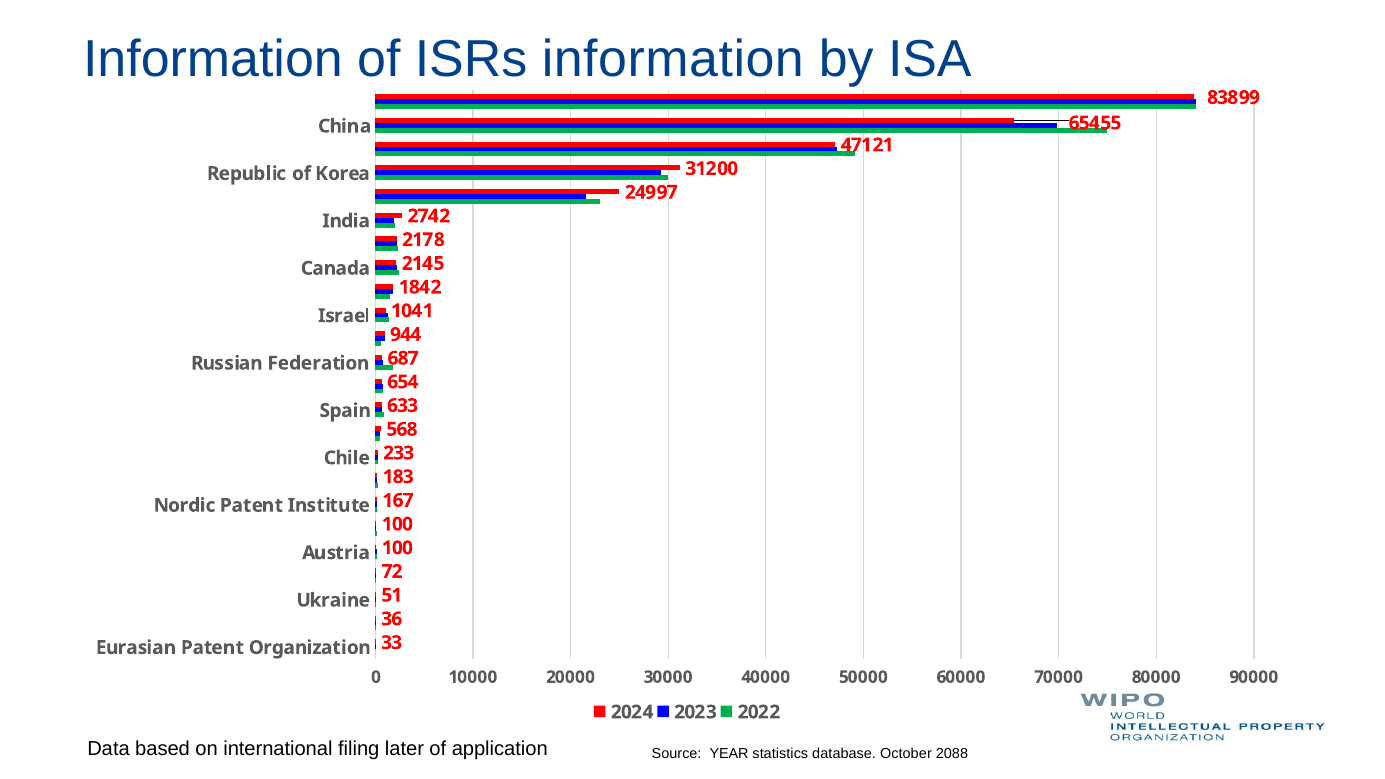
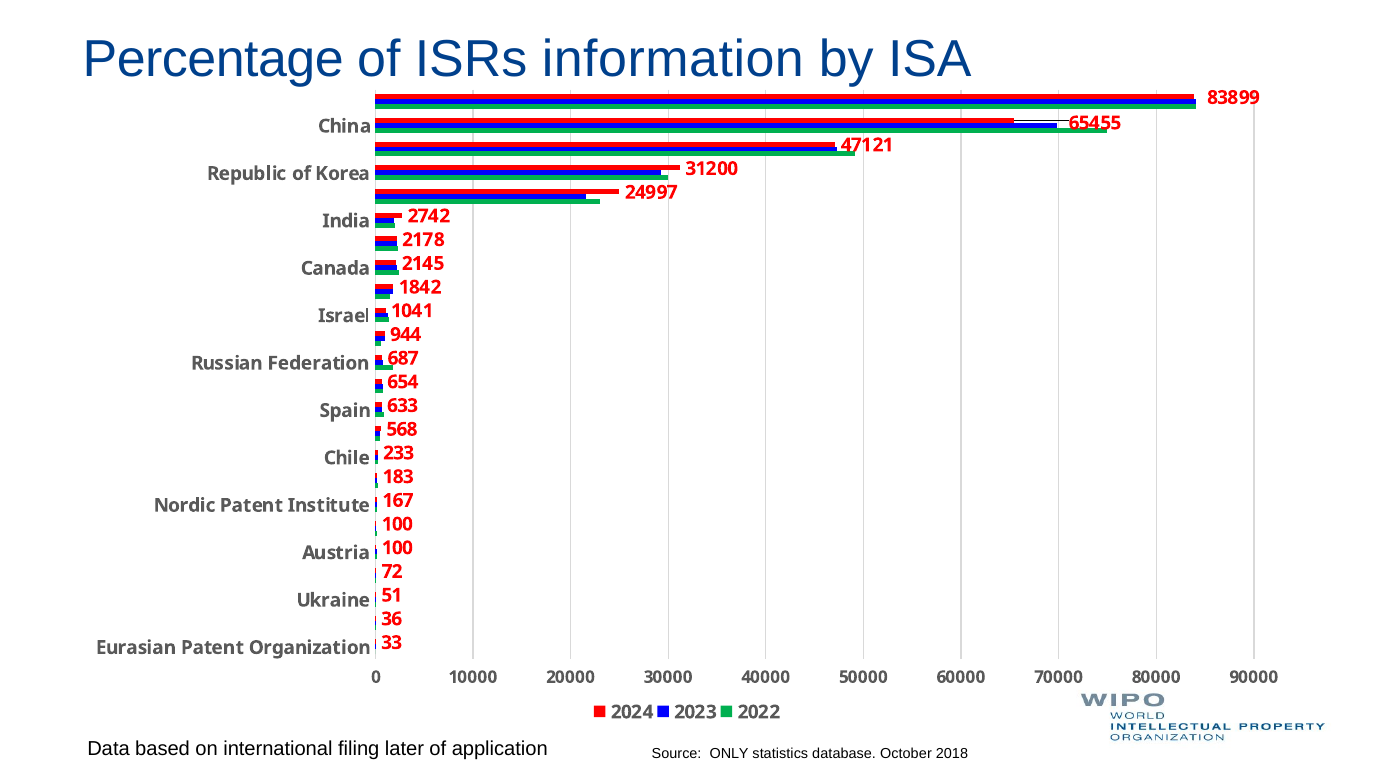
Information at (213, 60): Information -> Percentage
YEAR: YEAR -> ONLY
2088: 2088 -> 2018
